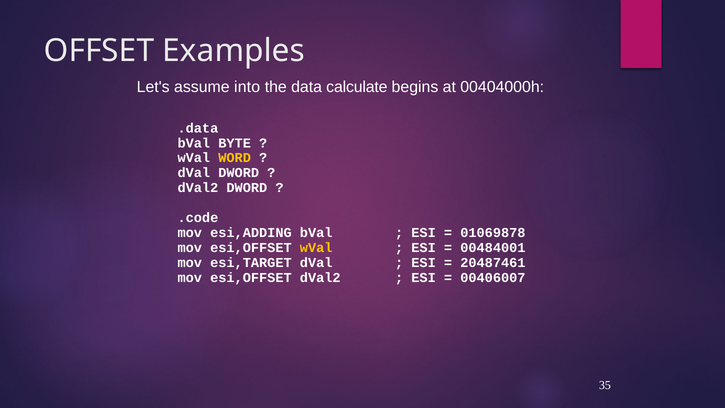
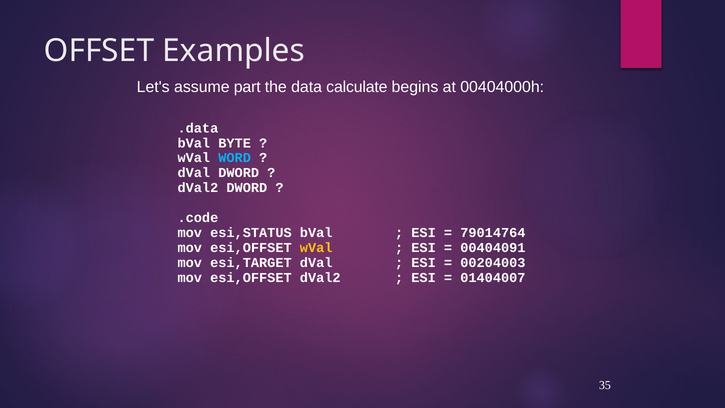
into: into -> part
WORD colour: yellow -> light blue
esi,ADDING: esi,ADDING -> esi,STATUS
01069878: 01069878 -> 79014764
00484001: 00484001 -> 00404091
20487461: 20487461 -> 00204003
00406007: 00406007 -> 01404007
